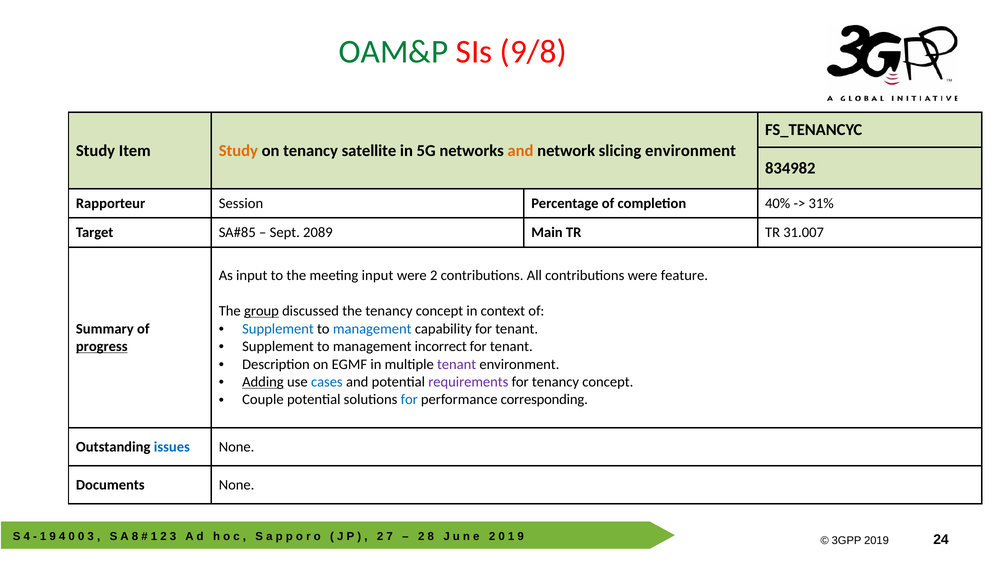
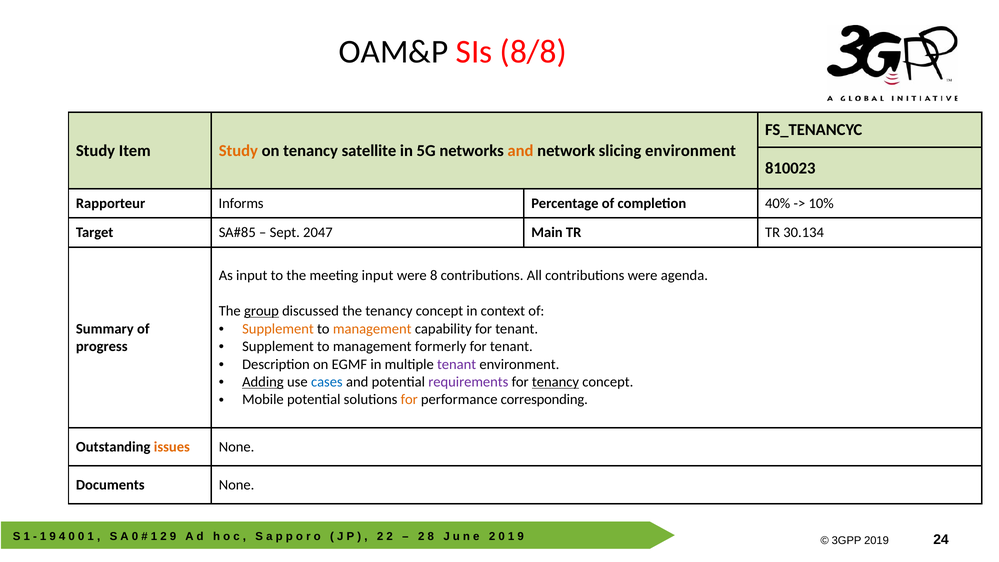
OAM&P colour: green -> black
9/8: 9/8 -> 8/8
834982: 834982 -> 810023
Session: Session -> Informs
31%: 31% -> 10%
2089: 2089 -> 2047
31.007: 31.007 -> 30.134
were 2: 2 -> 8
feature: feature -> agenda
Supplement at (278, 329) colour: blue -> orange
management at (372, 329) colour: blue -> orange
incorrect: incorrect -> formerly
progress underline: present -> none
tenancy at (555, 382) underline: none -> present
Couple: Couple -> Mobile
for at (409, 400) colour: blue -> orange
issues colour: blue -> orange
4 at (27, 537): 4 -> 1
3 at (91, 537): 3 -> 1
8 at (135, 537): 8 -> 0
3 at (173, 537): 3 -> 9
7 at (390, 537): 7 -> 2
